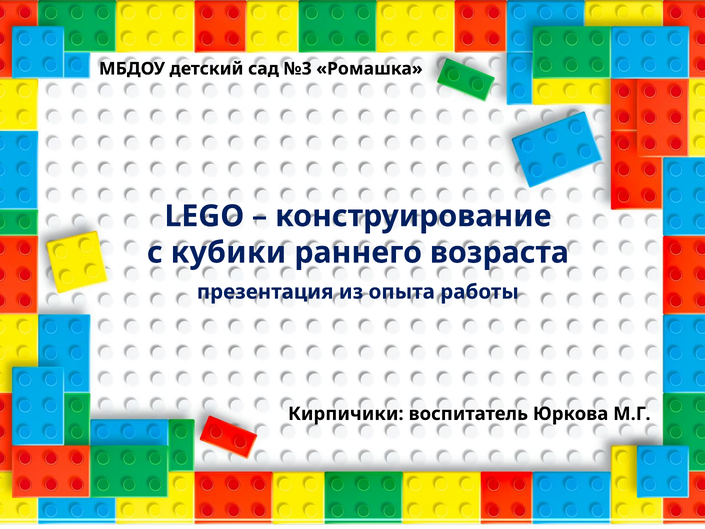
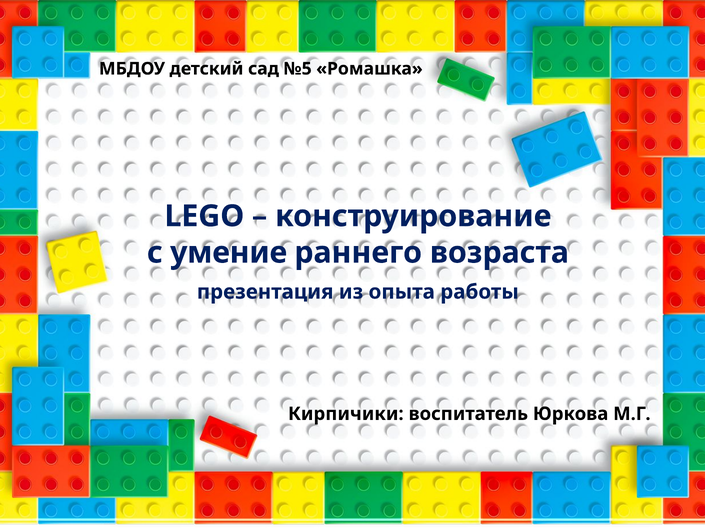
№3: №3 -> №5
кубики: кубики -> умение
